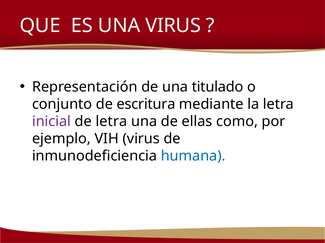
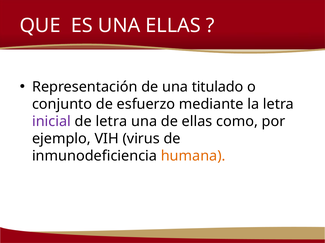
UNA VIRUS: VIRUS -> ELLAS
escritura: escritura -> esfuerzo
humana colour: blue -> orange
